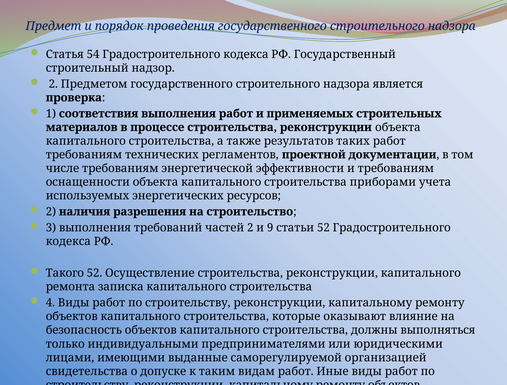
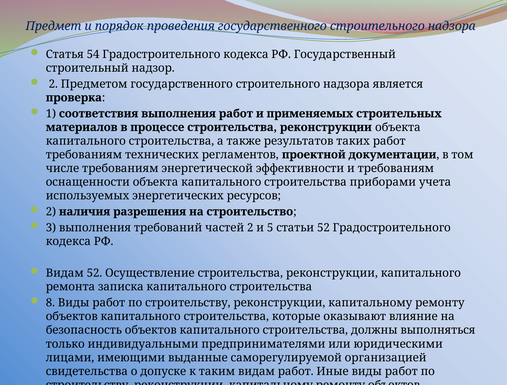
9: 9 -> 5
Такого at (65, 273): Такого -> Видам
4: 4 -> 8
